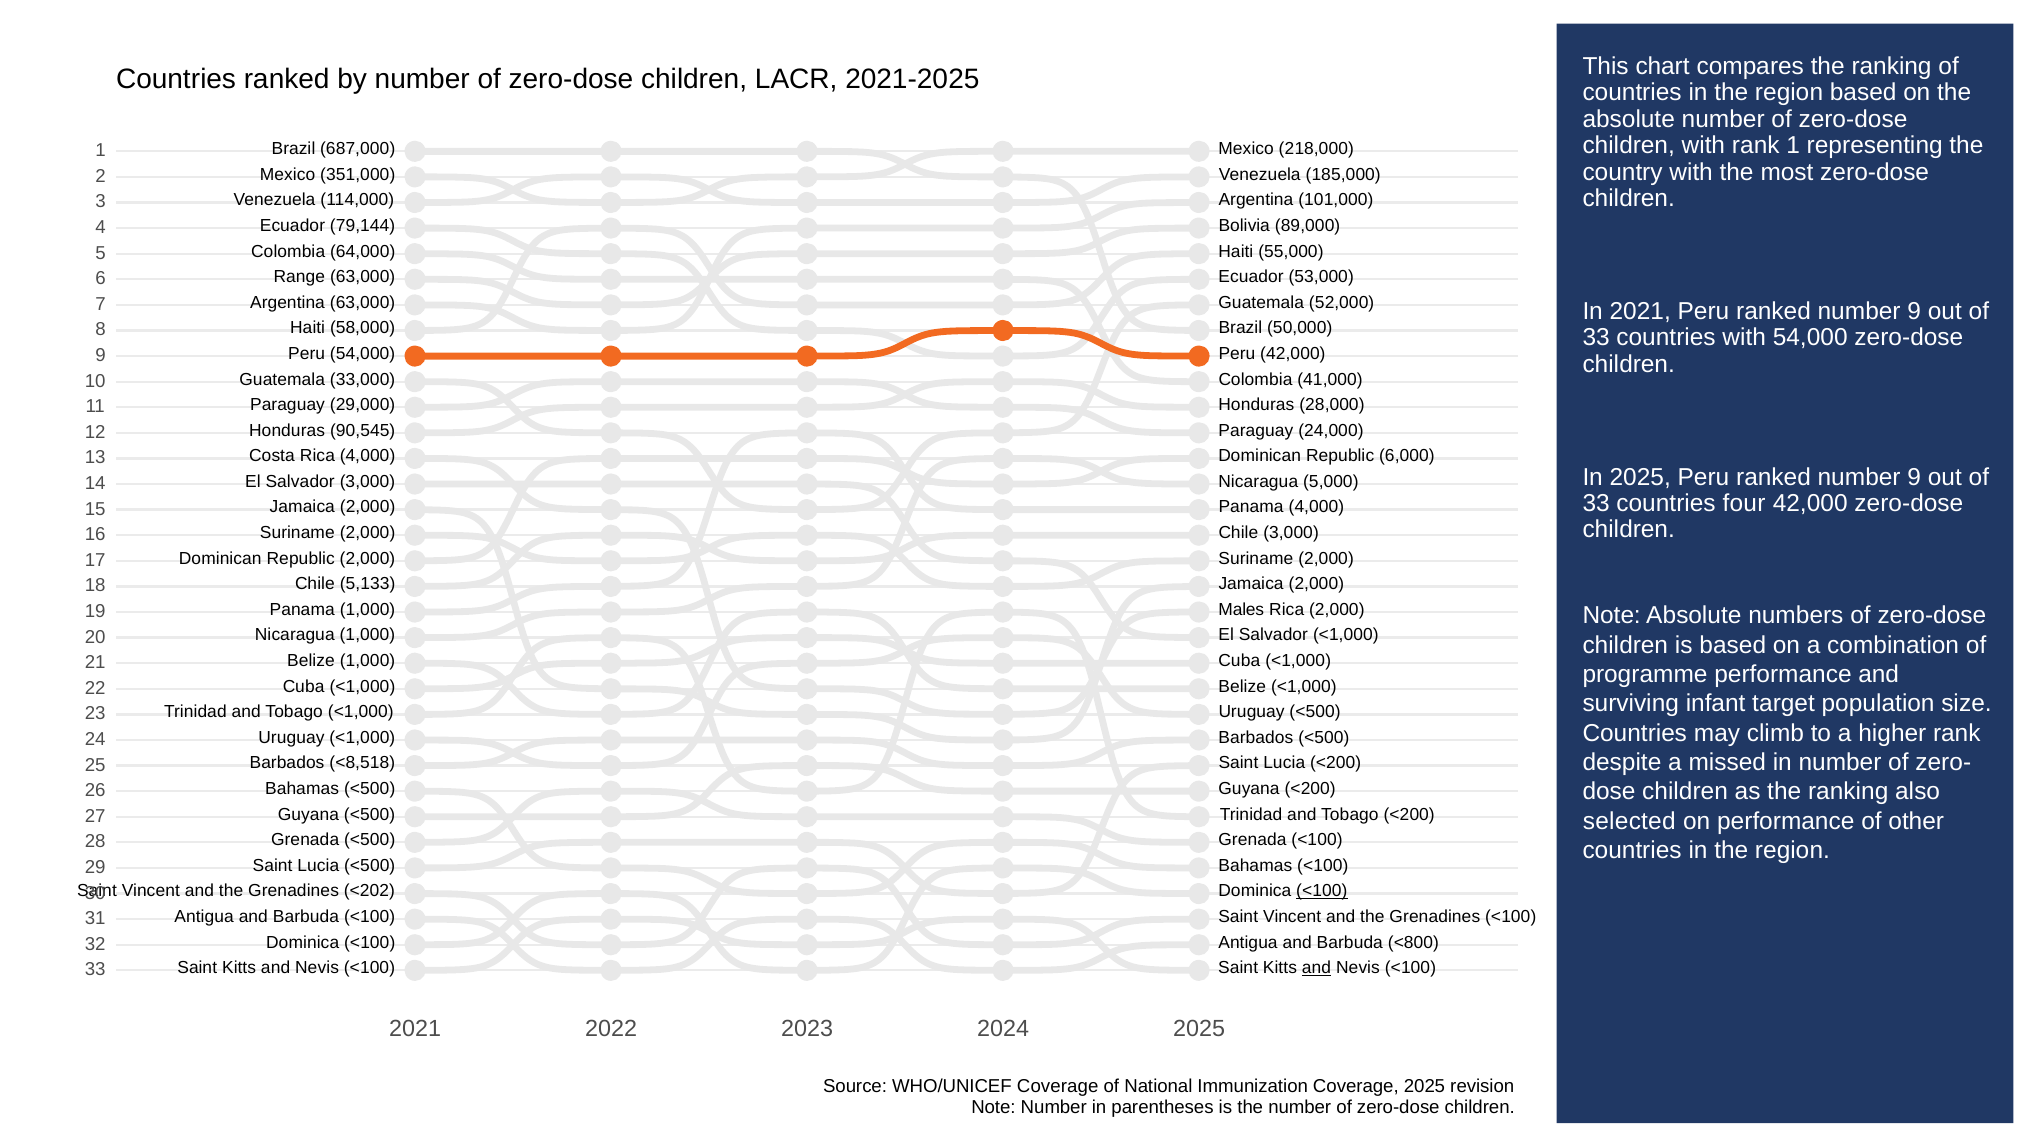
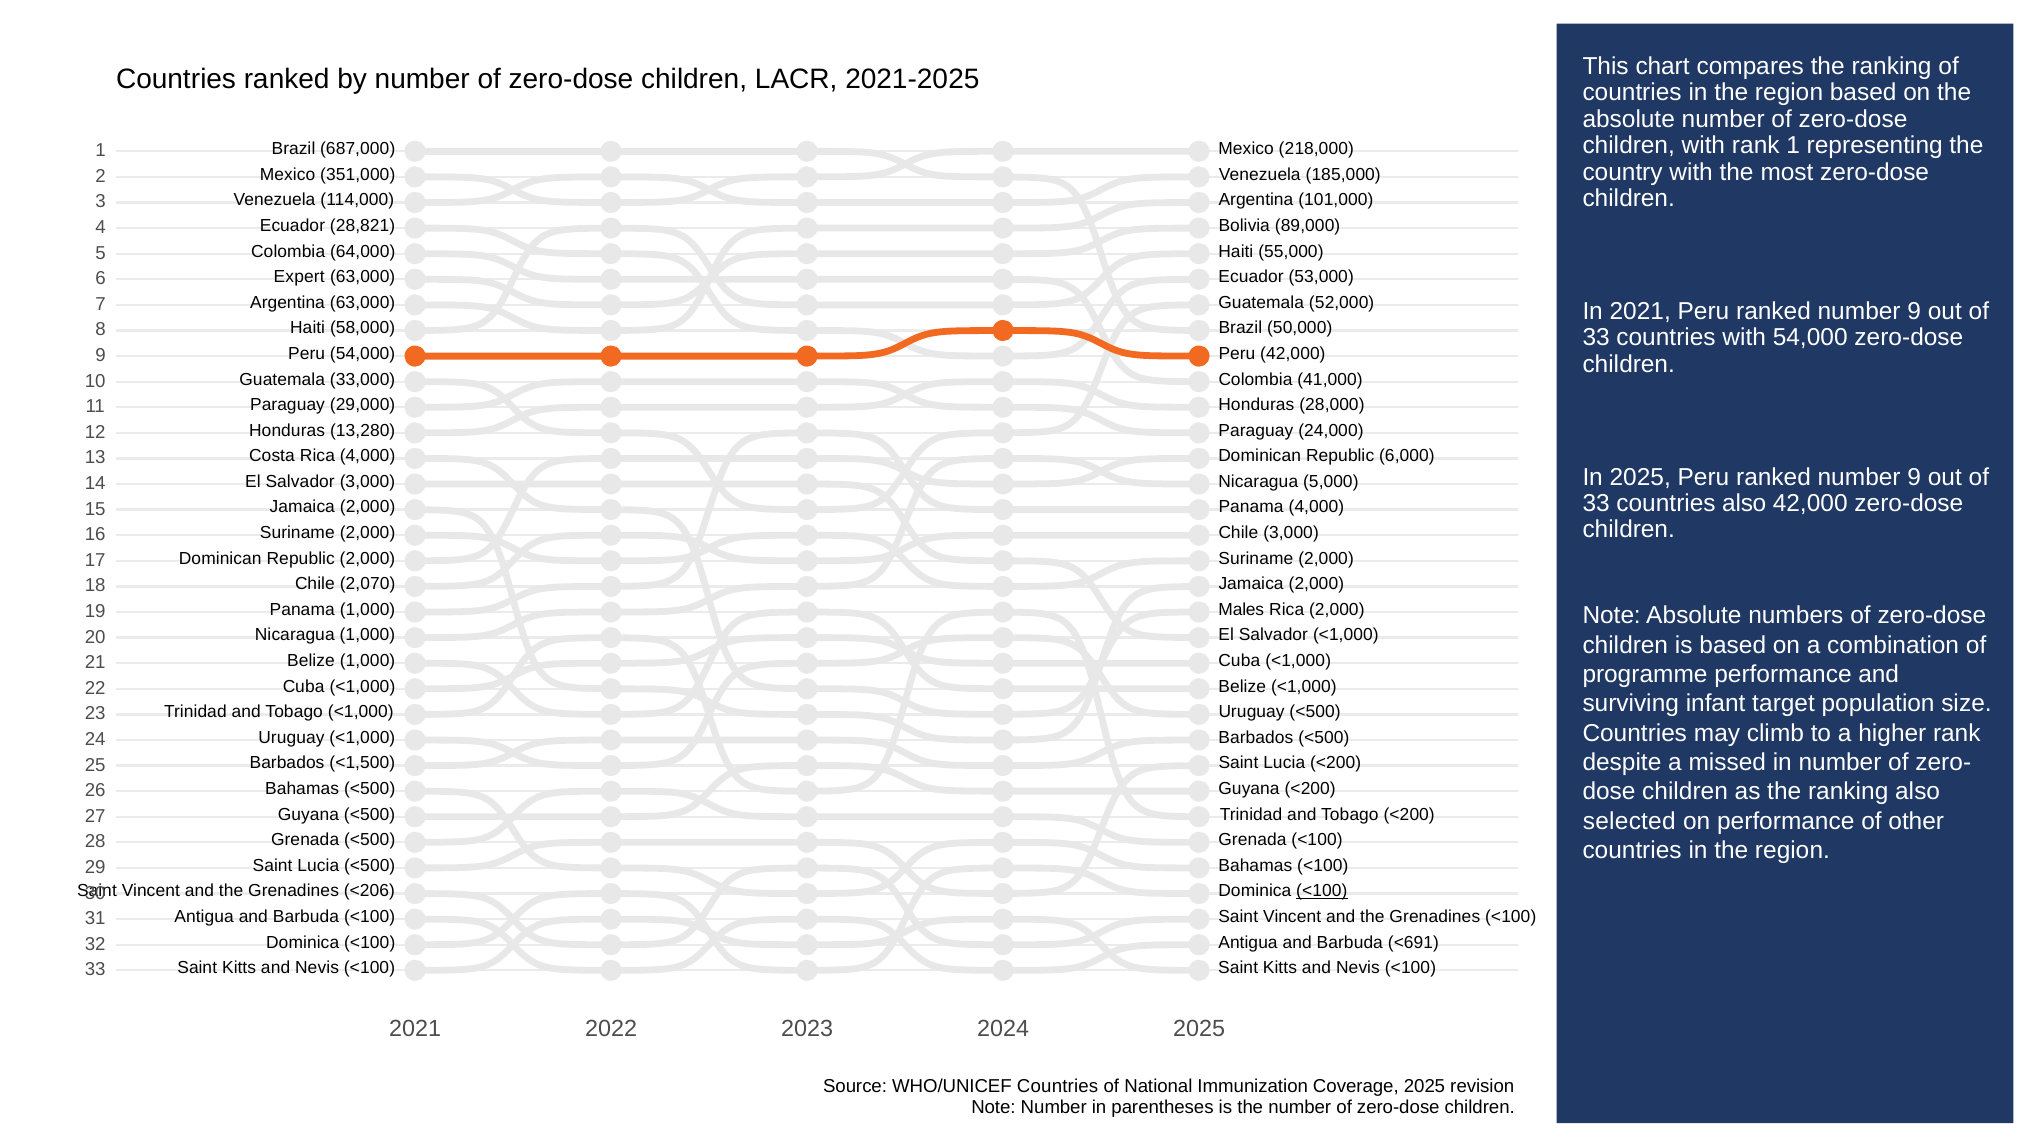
79,144: 79,144 -> 28,821
Range: Range -> Expert
90,545: 90,545 -> 13,280
countries four: four -> also
5,133: 5,133 -> 2,070
<8,518: <8,518 -> <1,500
<202: <202 -> <206
<800: <800 -> <691
and at (1316, 968) underline: present -> none
WHO/UNICEF Coverage: Coverage -> Countries
